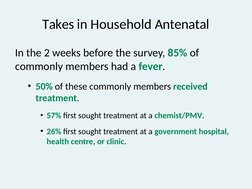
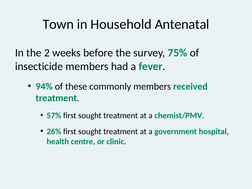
Takes: Takes -> Town
85%: 85% -> 75%
commonly at (39, 66): commonly -> insecticide
50%: 50% -> 94%
